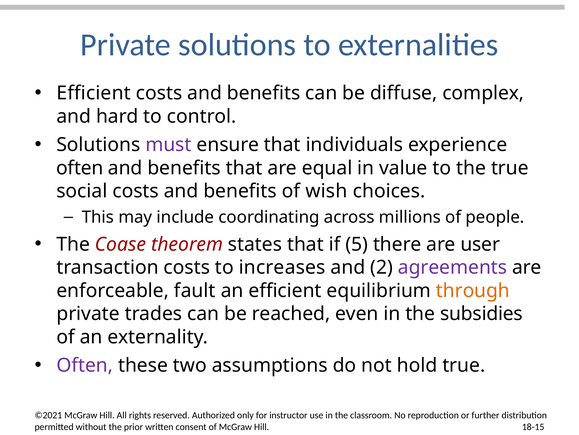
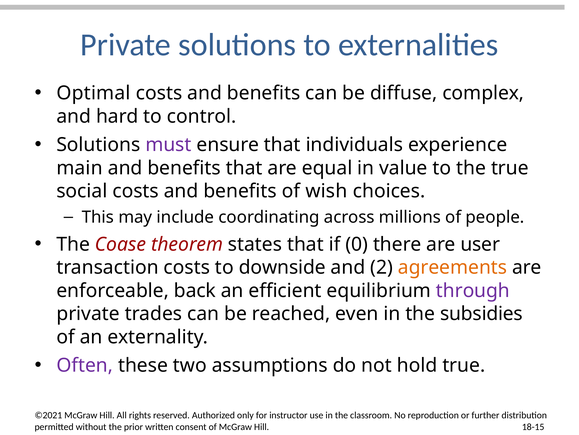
Efficient at (94, 93): Efficient -> Optimal
often at (80, 168): often -> main
5: 5 -> 0
increases: increases -> downside
agreements colour: purple -> orange
fault: fault -> back
through colour: orange -> purple
